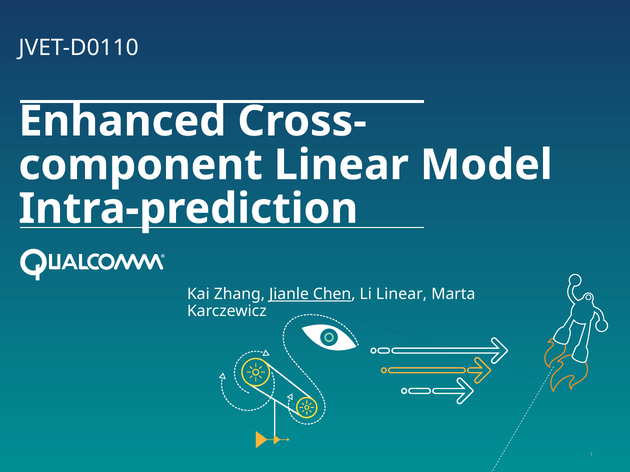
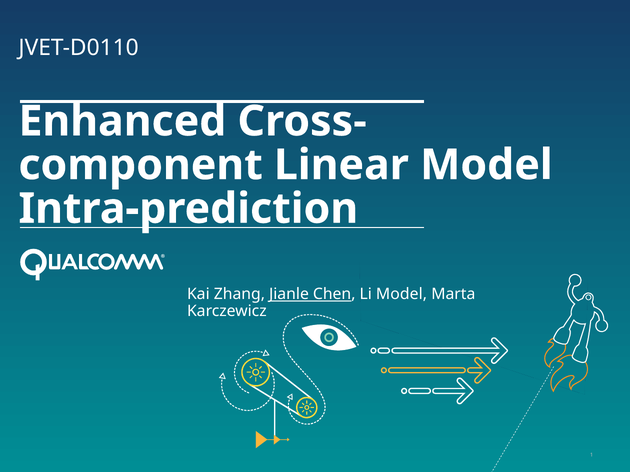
Li Linear: Linear -> Model
